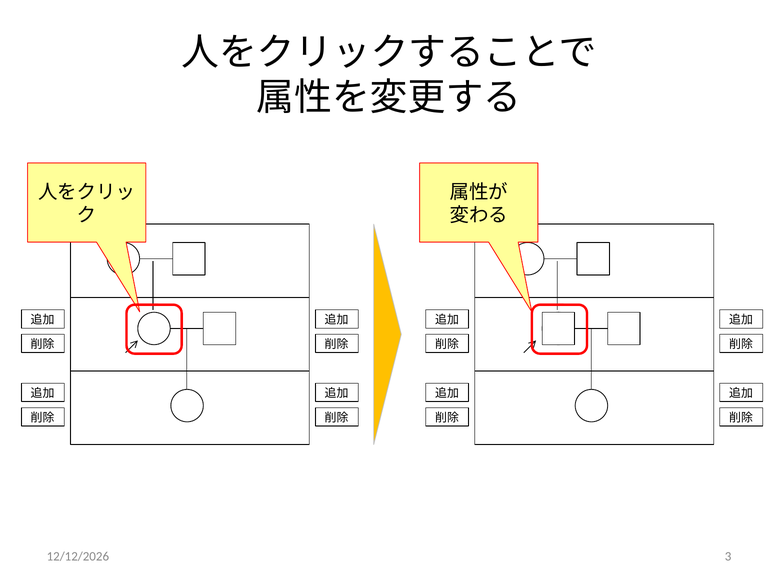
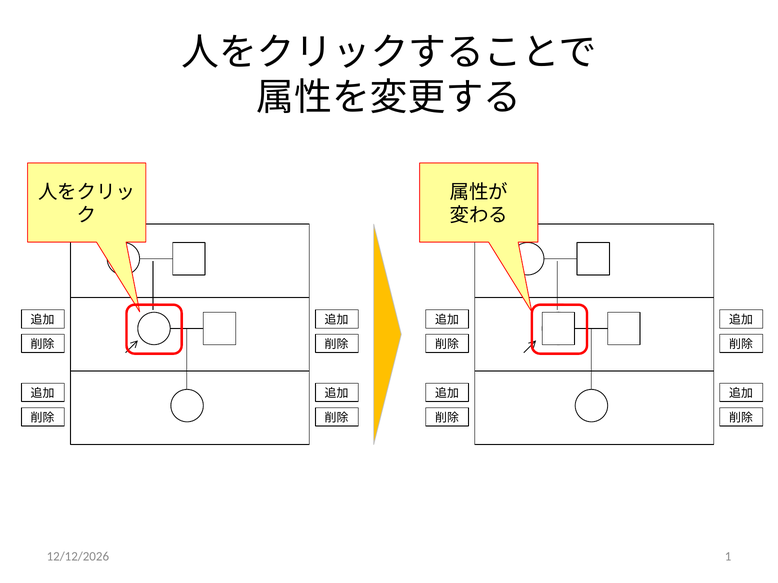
3: 3 -> 1
